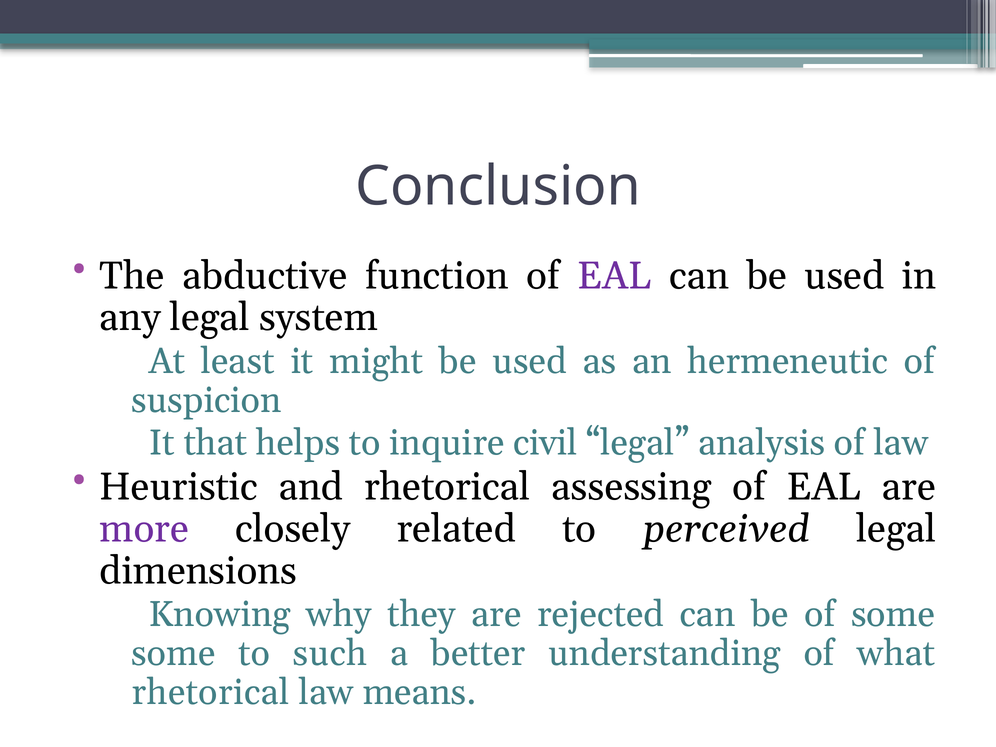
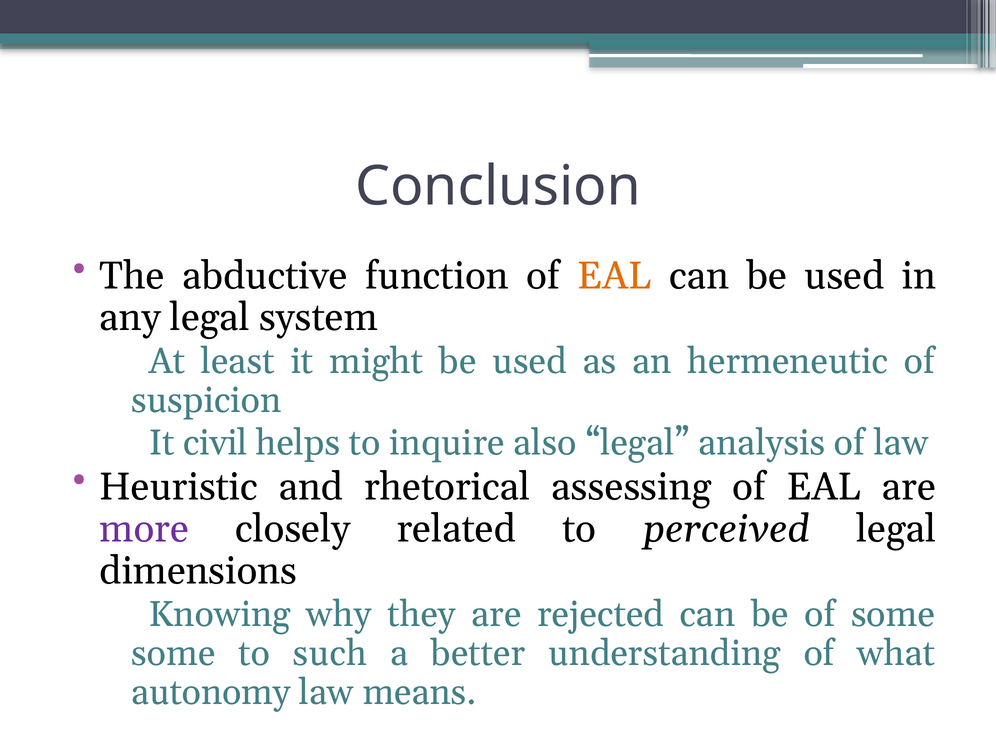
EAL at (614, 276) colour: purple -> orange
that: that -> civil
civil: civil -> also
rhetorical at (211, 692): rhetorical -> autonomy
